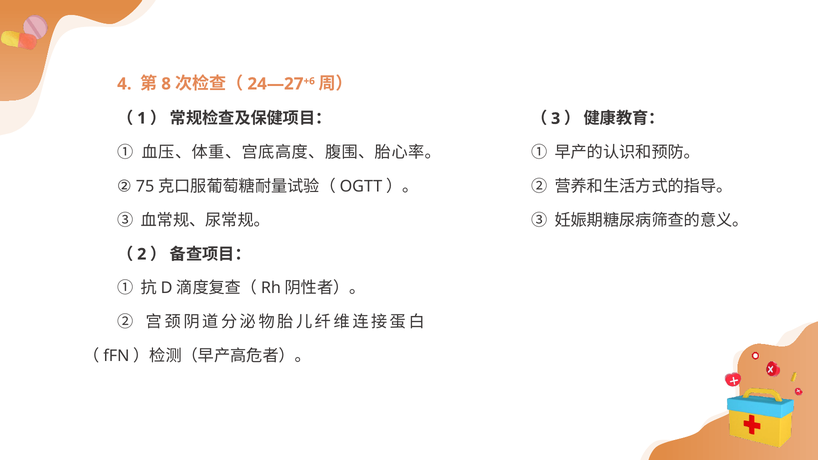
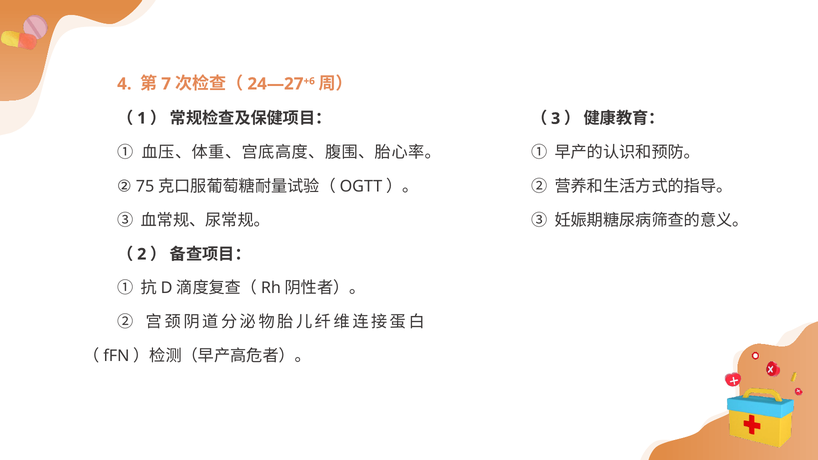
8: 8 -> 7
